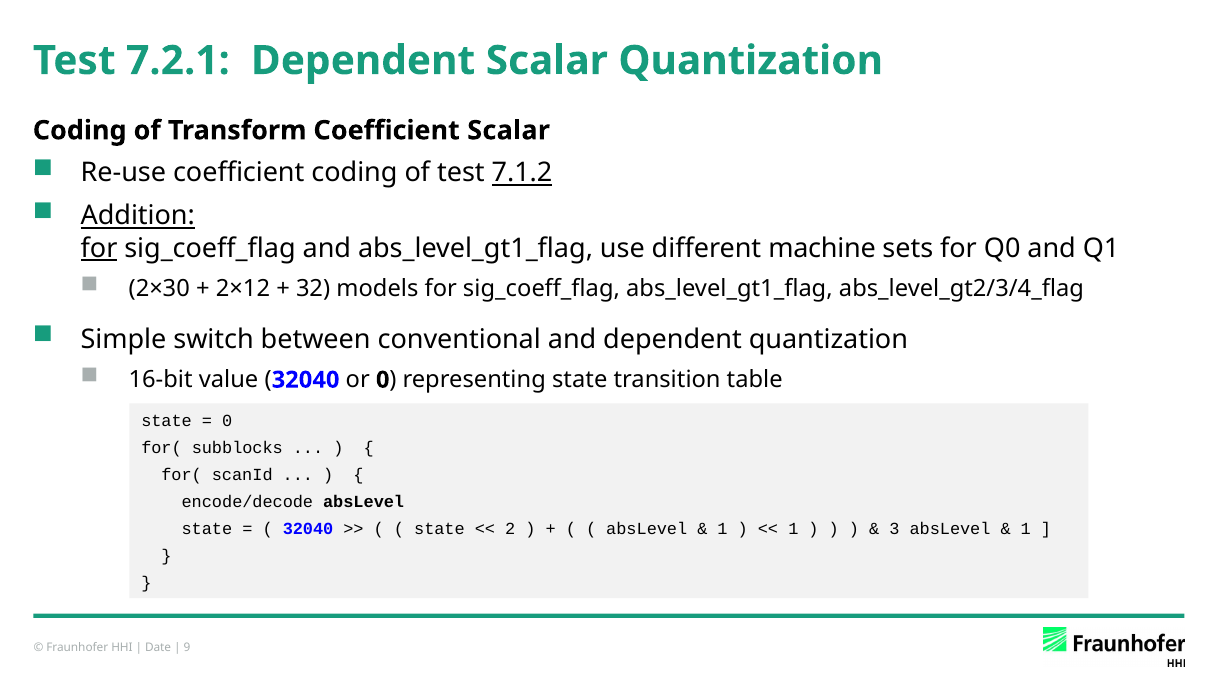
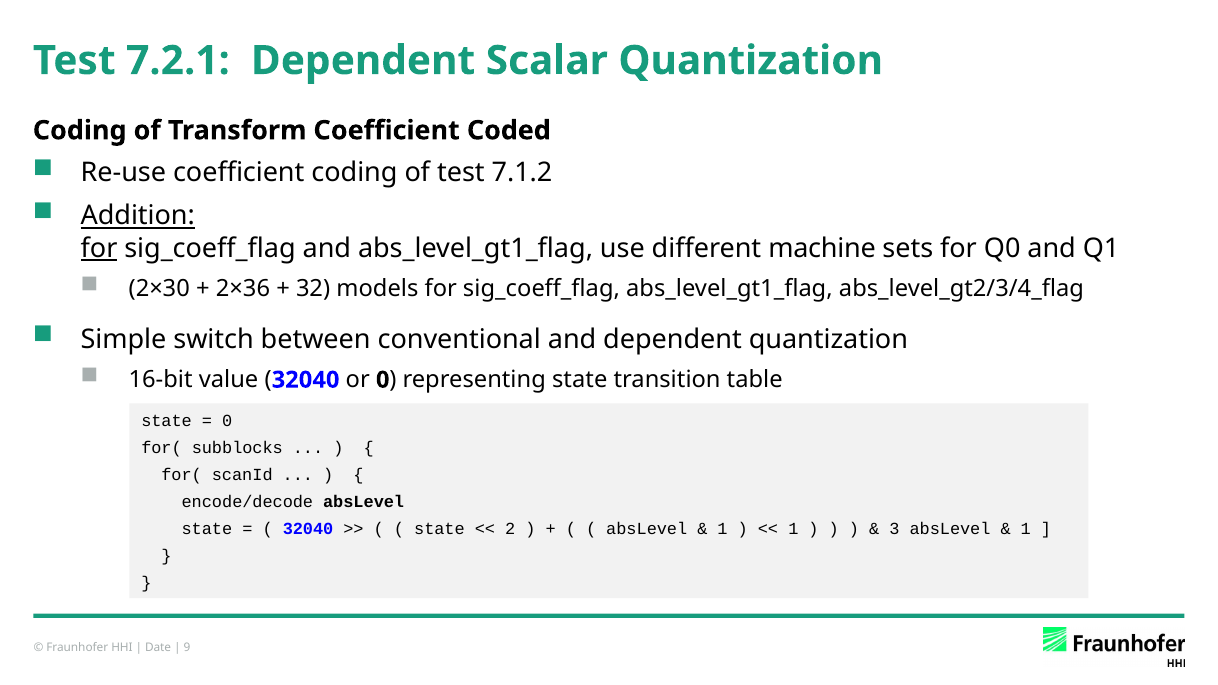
Coefficient Scalar: Scalar -> Coded
7.1.2 underline: present -> none
2×12: 2×12 -> 2×36
